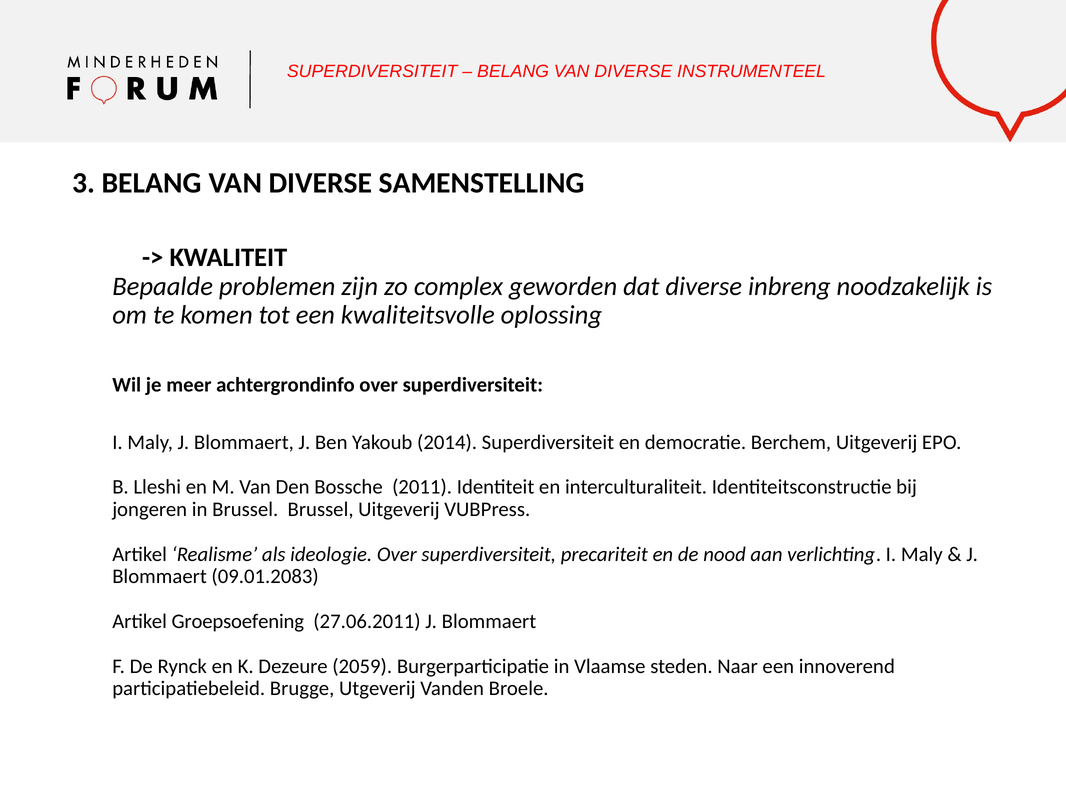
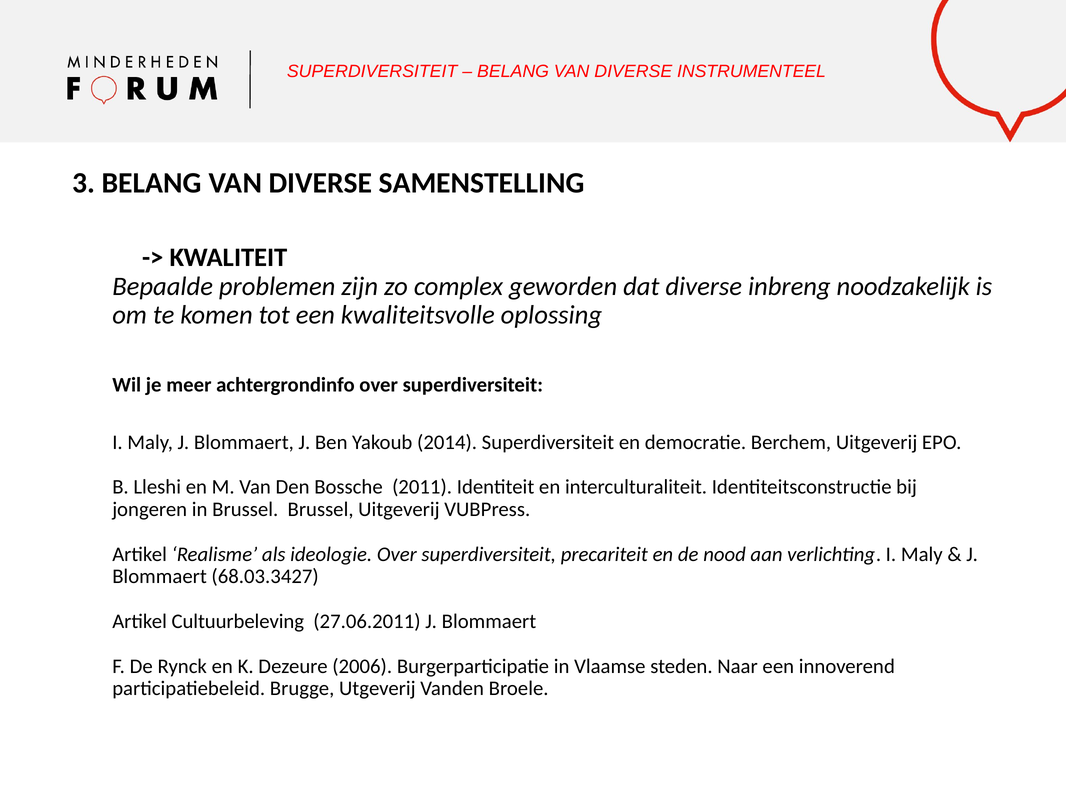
09.01.2083: 09.01.2083 -> 68.03.3427
Groepsoefening: Groepsoefening -> Cultuurbeleving
2059: 2059 -> 2006
